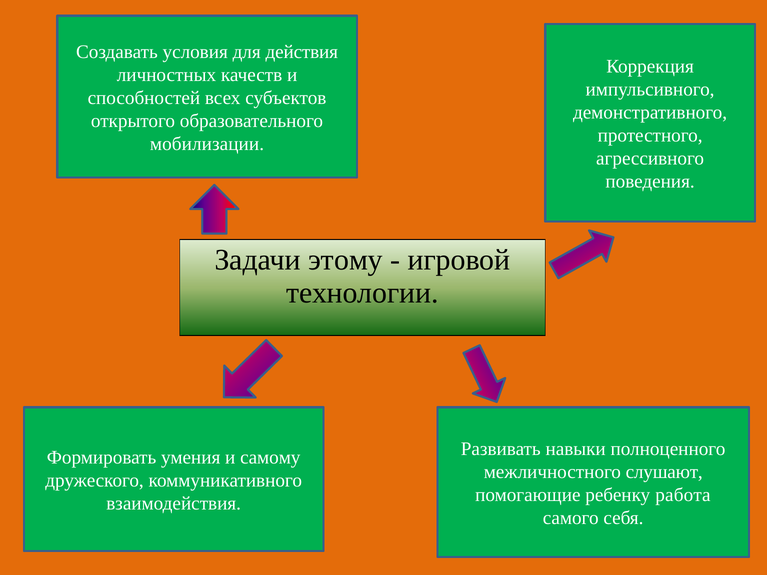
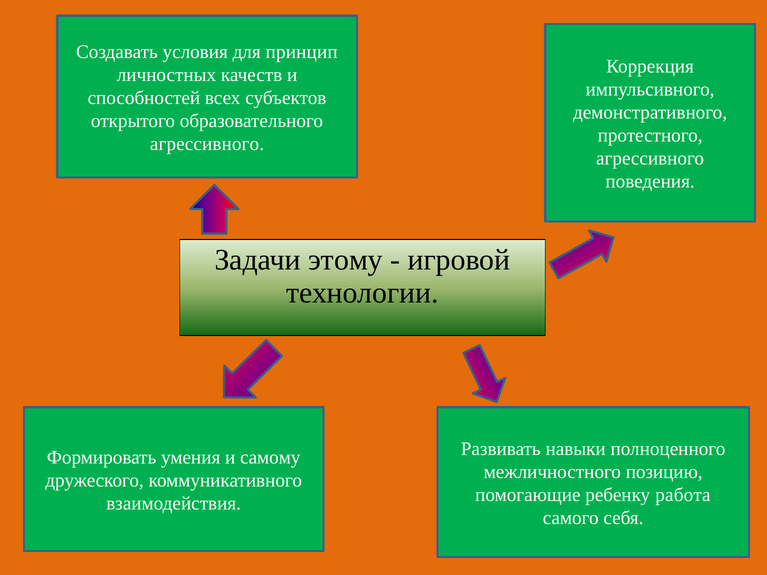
действия: действия -> принцип
мобилизации at (207, 144): мобилизации -> агрессивного
слушают: слушают -> позицию
